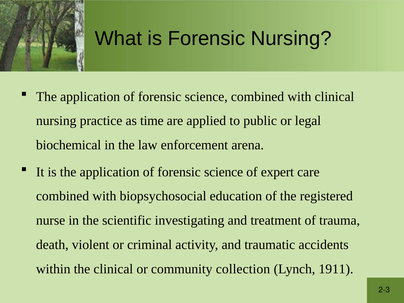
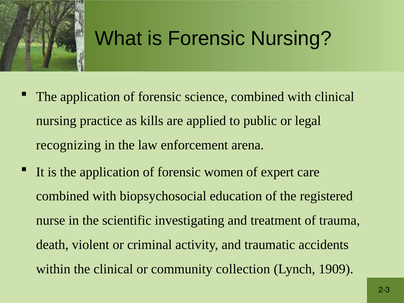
time: time -> kills
biochemical: biochemical -> recognizing
science at (224, 172): science -> women
1911: 1911 -> 1909
